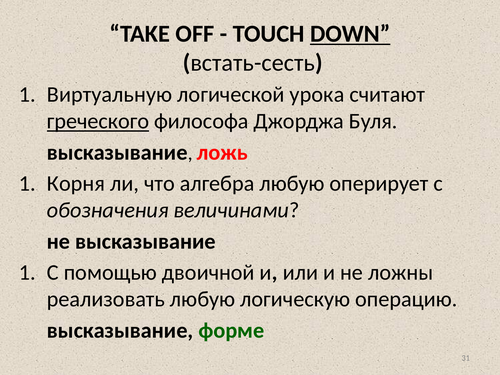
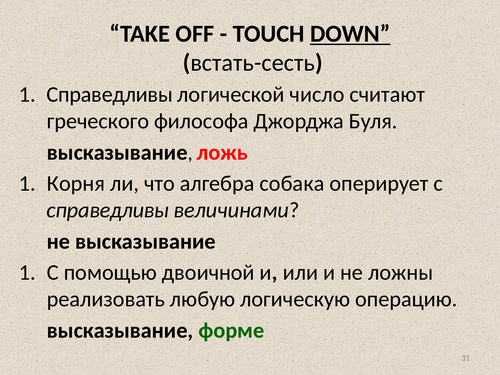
Виртуальную at (110, 95): Виртуальную -> Справедливы
урока: урока -> число
греческого underline: present -> none
алгебра любую: любую -> собака
обозначения at (108, 210): обозначения -> справедливы
